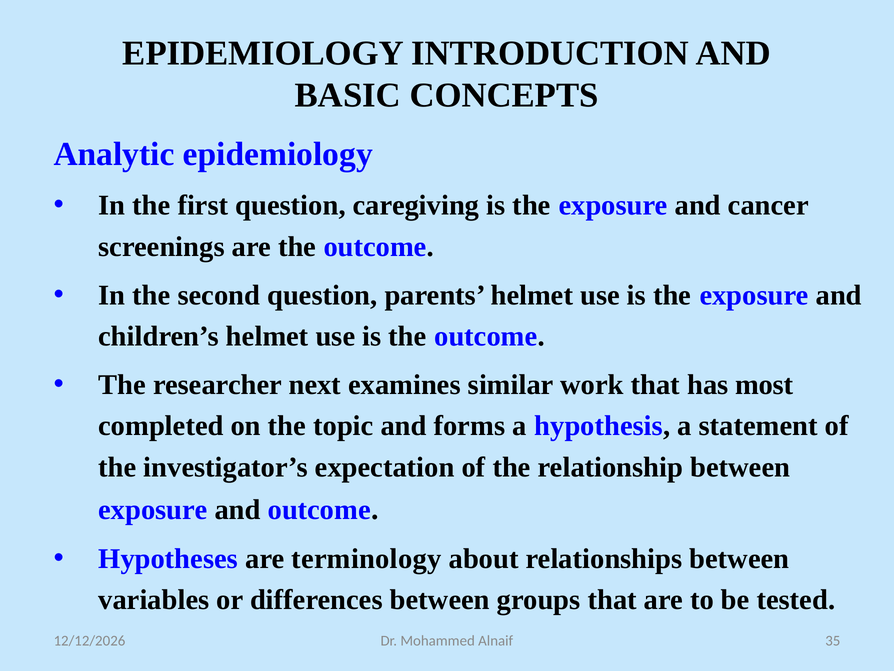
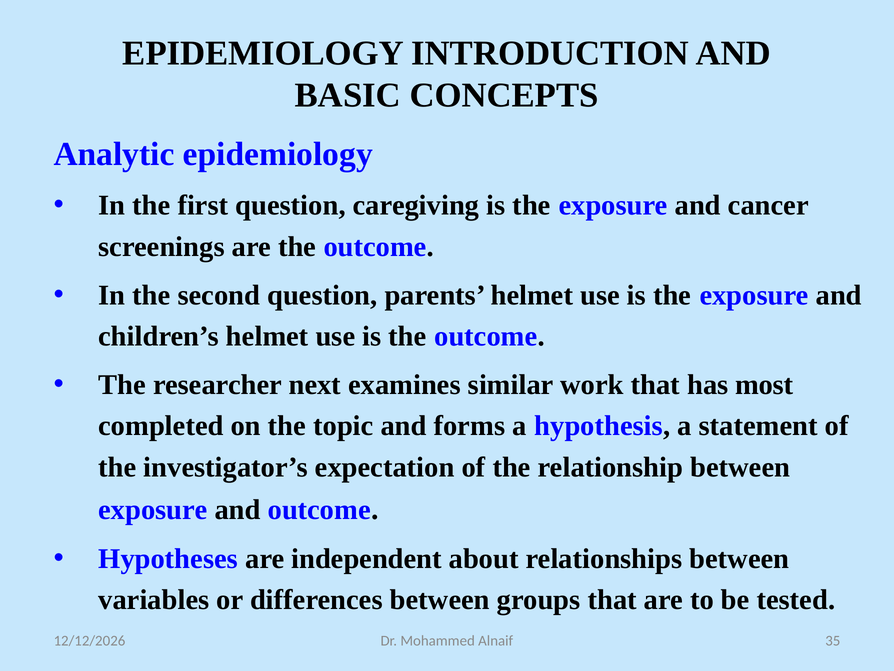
terminology: terminology -> independent
